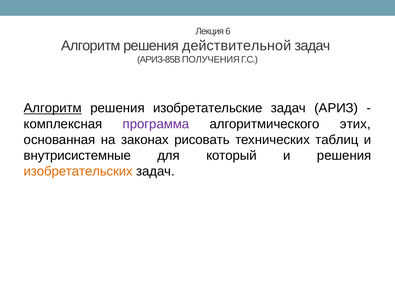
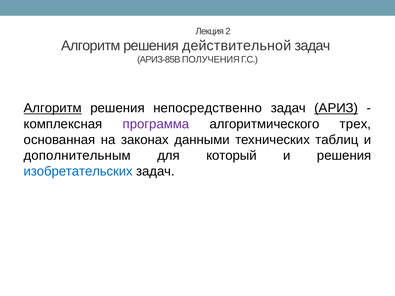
6: 6 -> 2
изобретательские: изобретательские -> непосредственно
АРИЗ underline: none -> present
этих: этих -> трех
рисовать: рисовать -> данными
внутрисистемные: внутрисистемные -> дополнительным
изобретательских colour: orange -> blue
